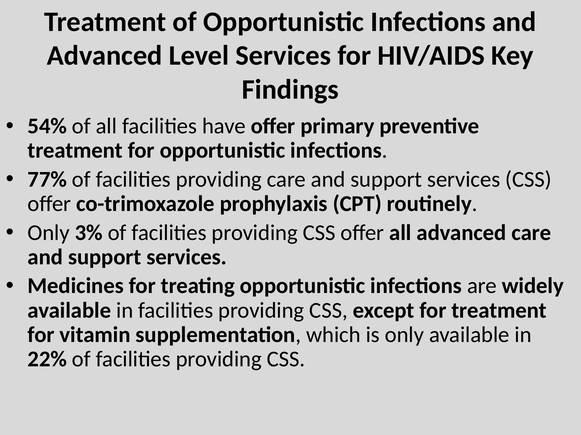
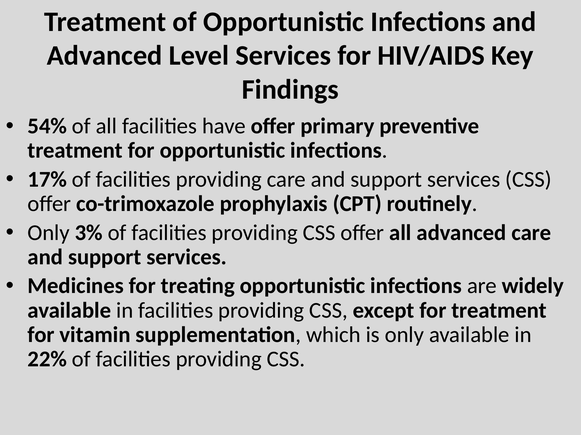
77%: 77% -> 17%
